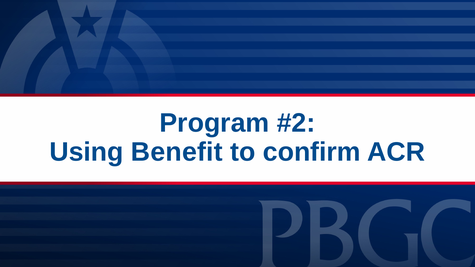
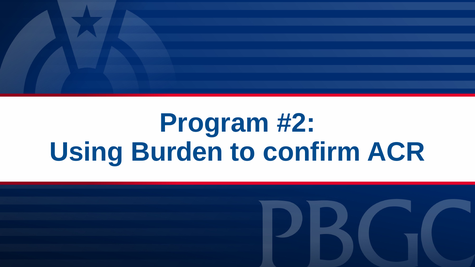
Benefit: Benefit -> Burden
